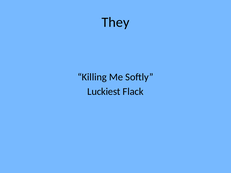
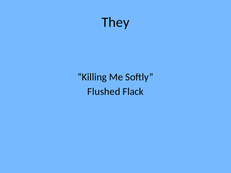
Luckiest: Luckiest -> Flushed
